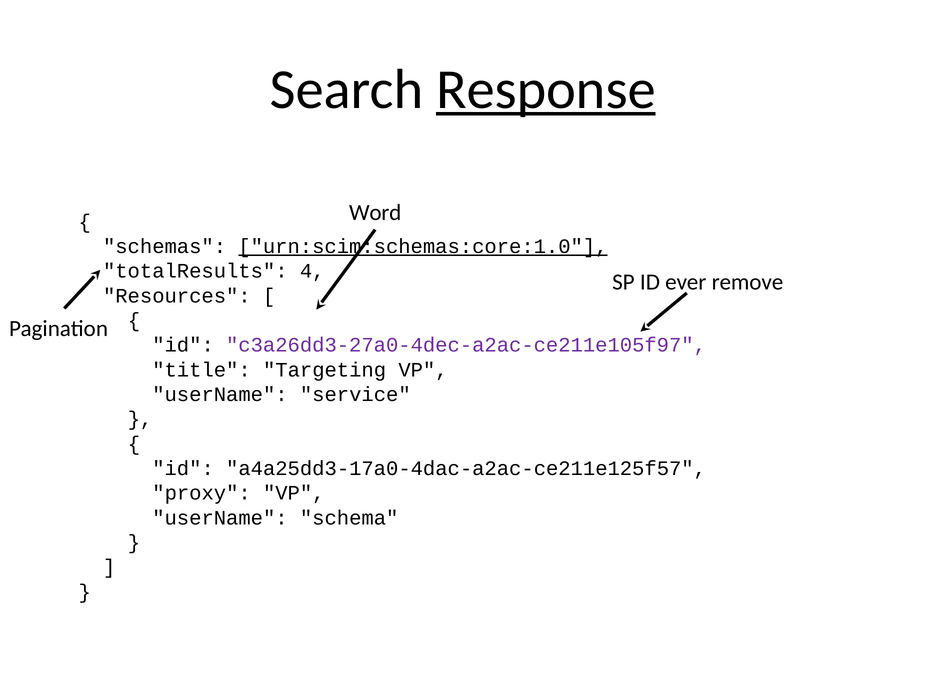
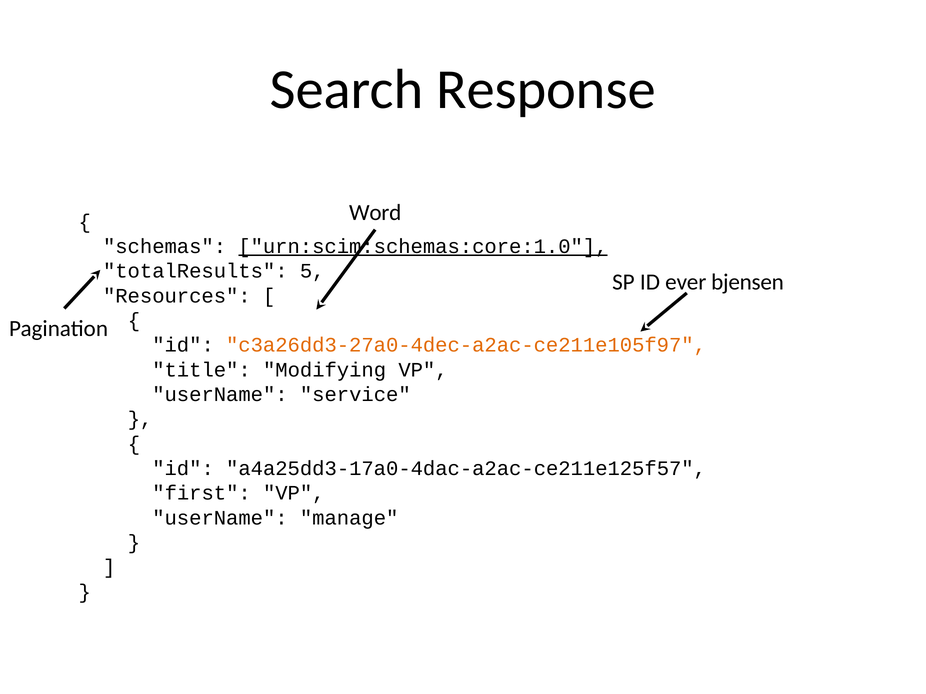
Response underline: present -> none
4: 4 -> 5
remove: remove -> bjensen
c3a26dd3-27a0-4dec-a2ac-ce211e105f97 colour: purple -> orange
Targeting: Targeting -> Modifying
proxy: proxy -> first
schema: schema -> manage
